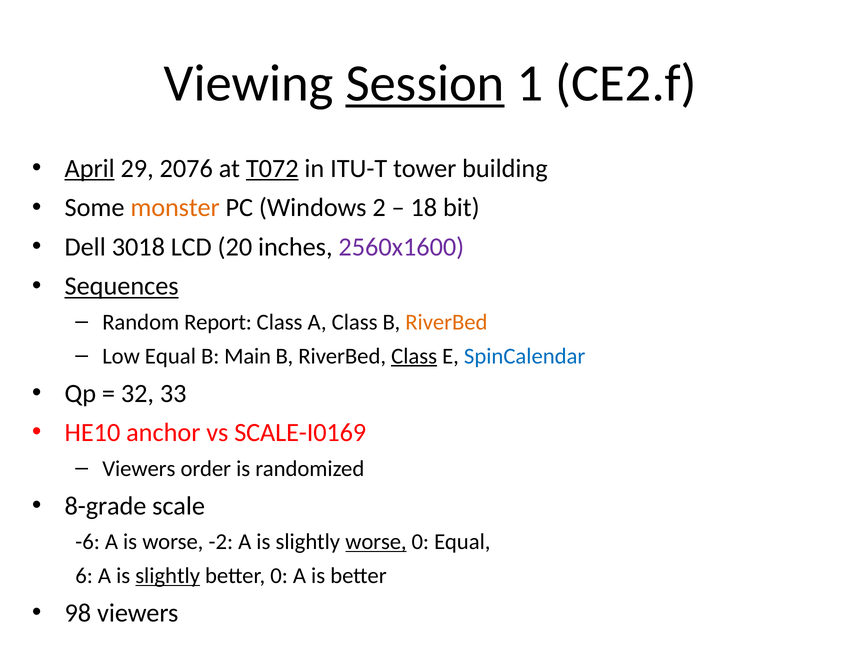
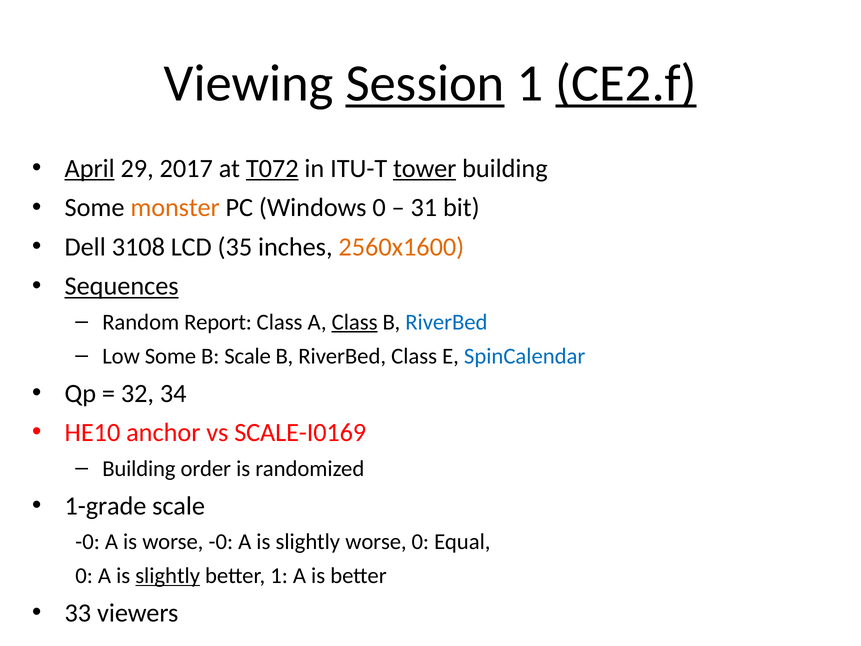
CE2.f underline: none -> present
2076: 2076 -> 2017
tower underline: none -> present
Windows 2: 2 -> 0
18: 18 -> 31
3018: 3018 -> 3108
20: 20 -> 35
2560x1600 colour: purple -> orange
Class at (355, 322) underline: none -> present
RiverBed at (446, 322) colour: orange -> blue
Low Equal: Equal -> Some
B Main: Main -> Scale
Class at (414, 356) underline: present -> none
33: 33 -> 34
Viewers at (139, 468): Viewers -> Building
8-grade: 8-grade -> 1-grade
-6 at (88, 542): -6 -> -0
worse -2: -2 -> -0
worse at (376, 542) underline: present -> none
6 at (84, 576): 6 -> 0
better 0: 0 -> 1
98: 98 -> 33
